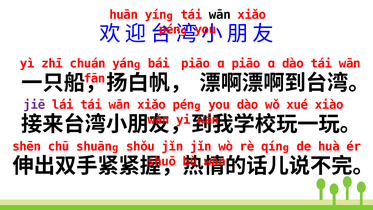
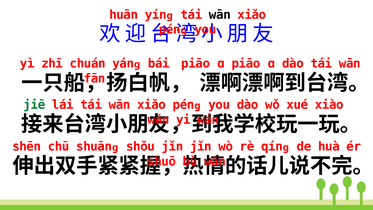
jiē colour: purple -> green
